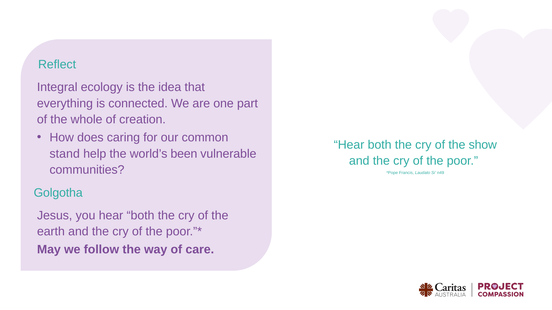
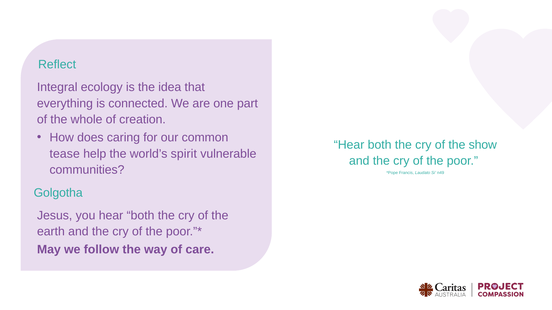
stand: stand -> tease
been: been -> spirit
